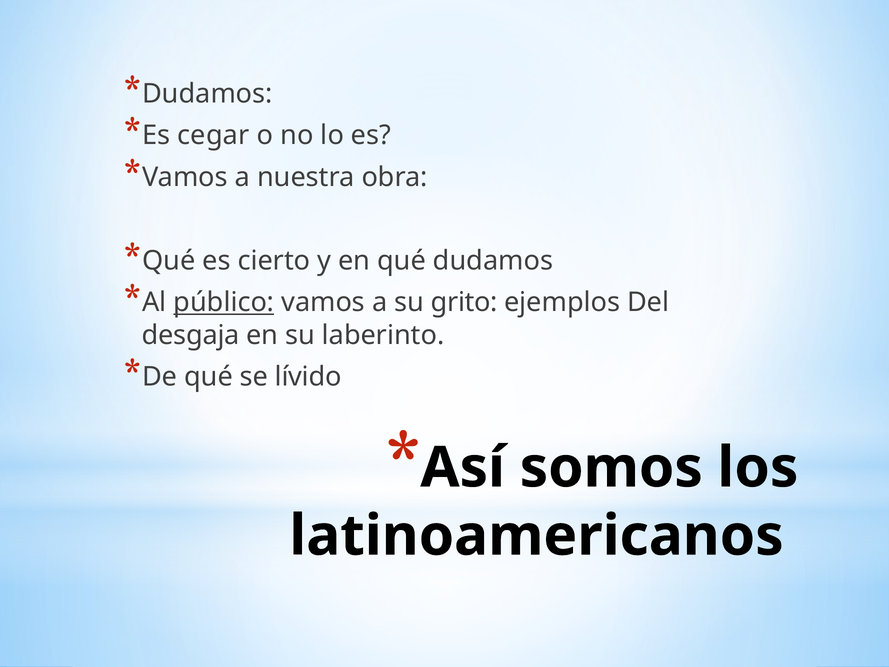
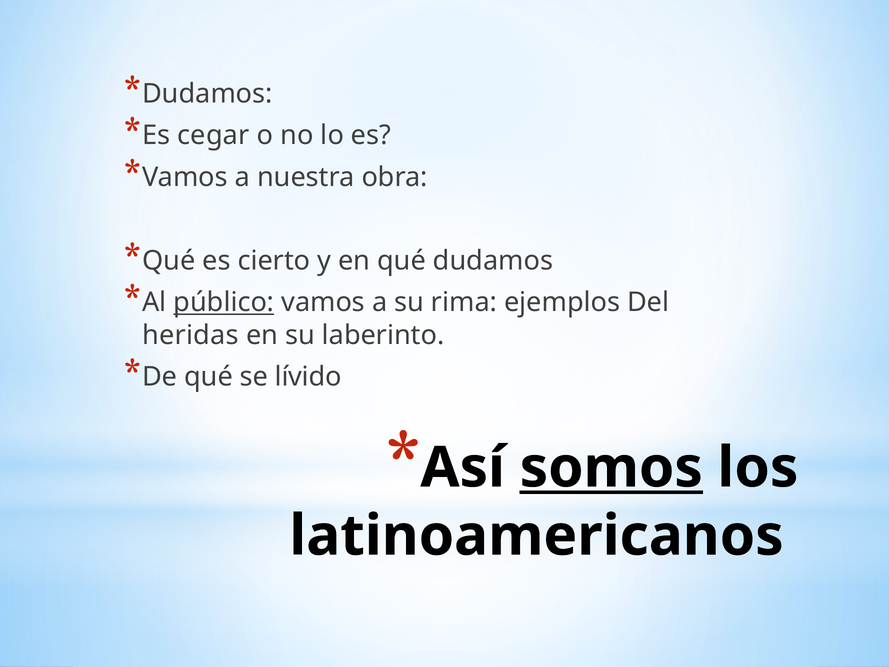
grito: grito -> rima
desgaja: desgaja -> heridas
somos underline: none -> present
